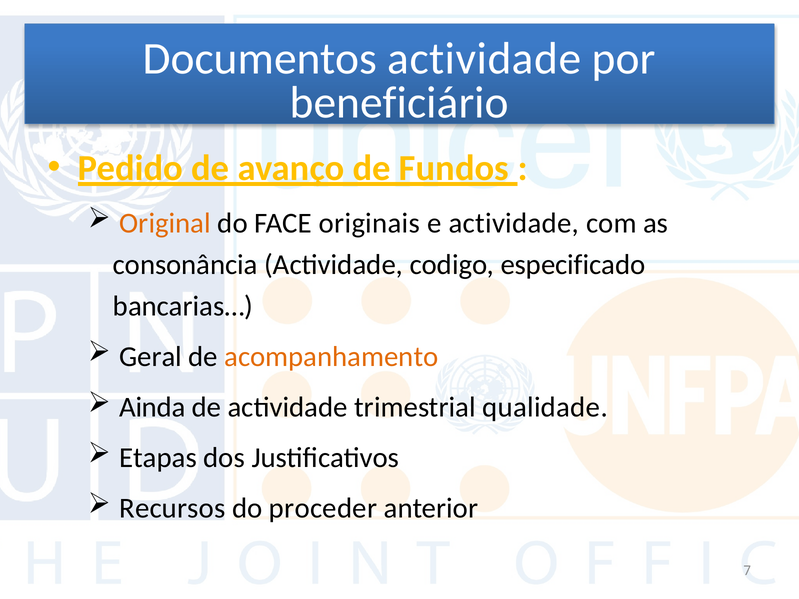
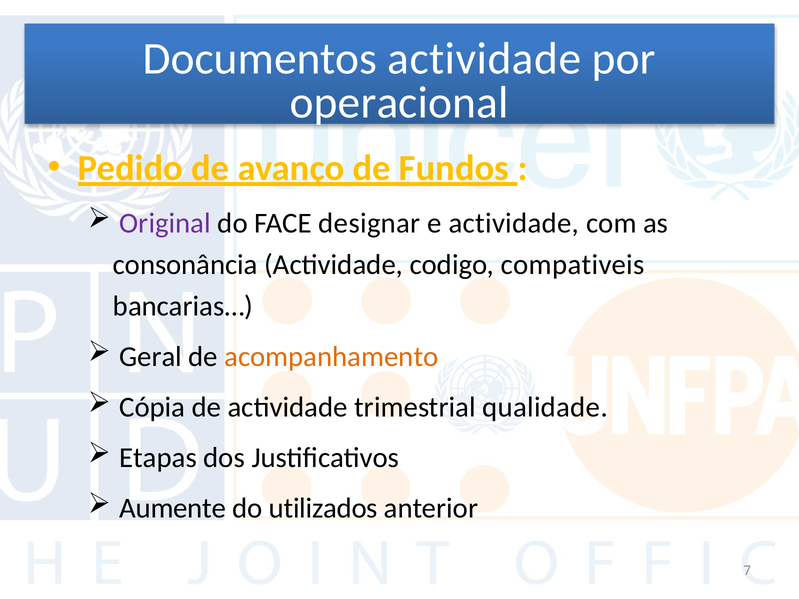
beneficiário: beneficiário -> operacional
Original colour: orange -> purple
originais: originais -> designar
especificado: especificado -> compativeis
Ainda: Ainda -> Cópia
Recursos: Recursos -> Aumente
proceder: proceder -> utilizados
